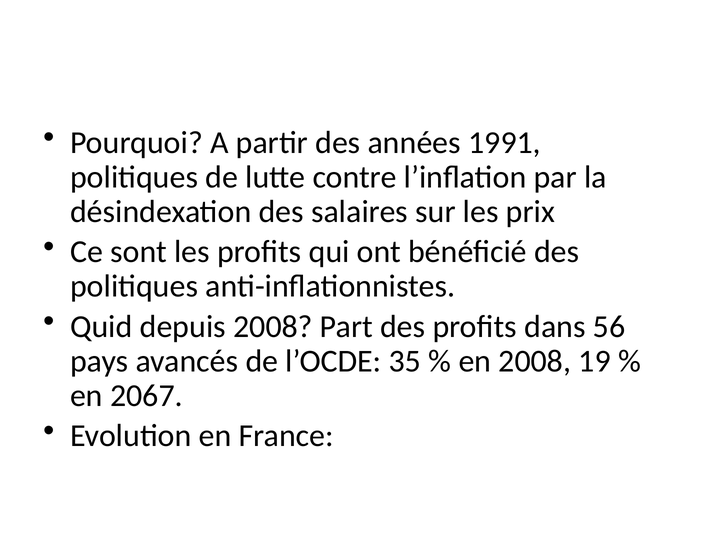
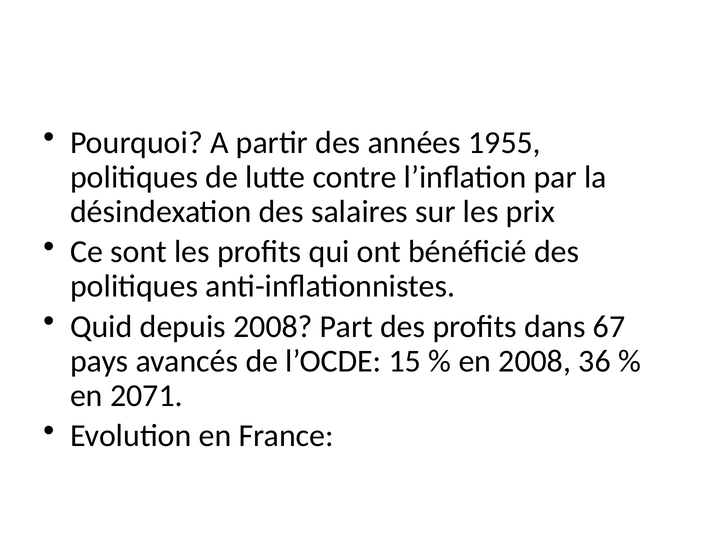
1991: 1991 -> 1955
56: 56 -> 67
35: 35 -> 15
19: 19 -> 36
2067: 2067 -> 2071
